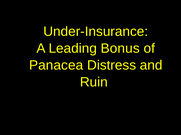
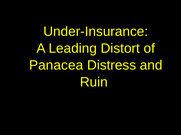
Bonus: Bonus -> Distort
